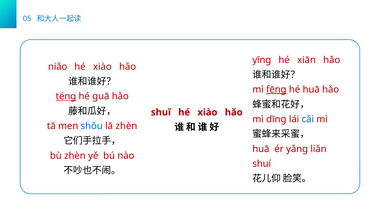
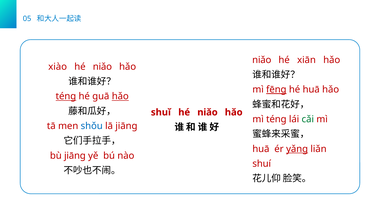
yīnɡ at (262, 60): yīnɡ -> niǎo
niǎo: niǎo -> xiào
xiào at (102, 67): xiào -> niǎo
hǎo at (120, 96) underline: none -> present
xiào at (207, 112): xiào -> niǎo
mì dīnɡ: dīnɡ -> ténɡ
cǎi colour: blue -> green
lā zhèn: zhèn -> jiānɡ
yǎnɡ underline: none -> present
bù zhèn: zhèn -> jiānɡ
